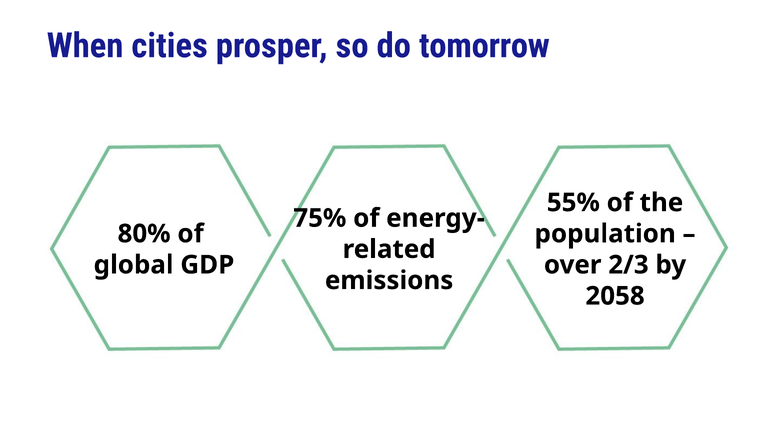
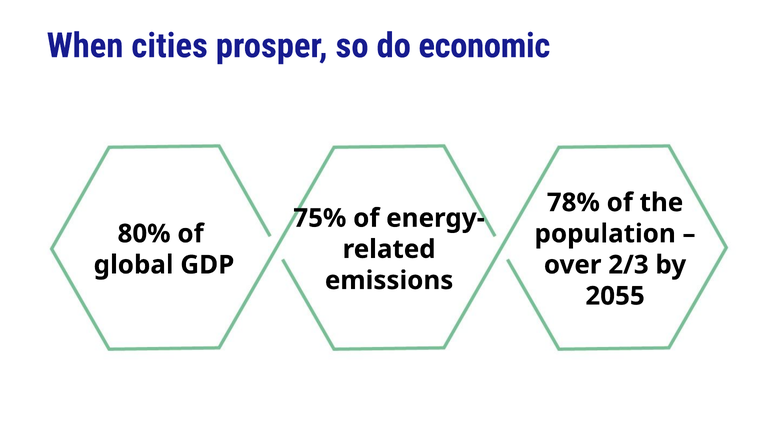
tomorrow: tomorrow -> economic
55%: 55% -> 78%
2058: 2058 -> 2055
